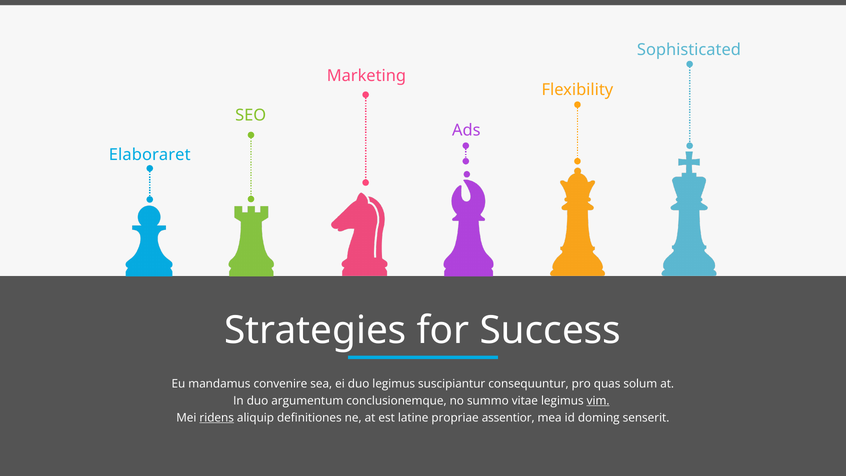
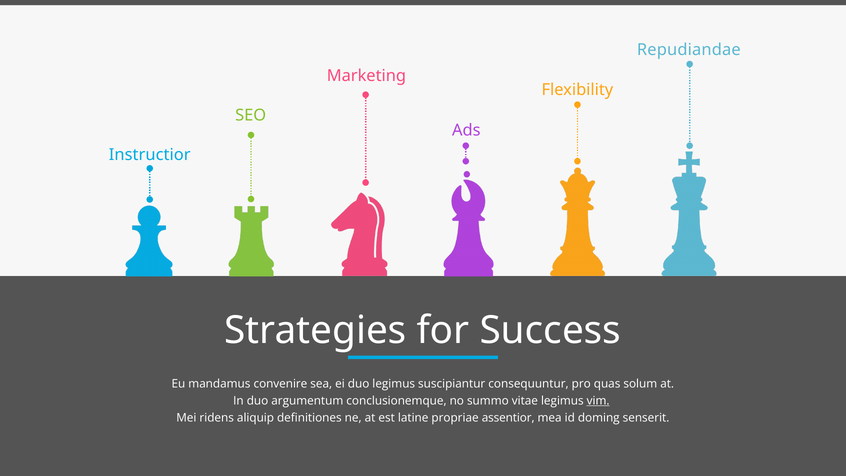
Sophisticated: Sophisticated -> Repudiandae
Elaboraret: Elaboraret -> Instructior
ridens underline: present -> none
